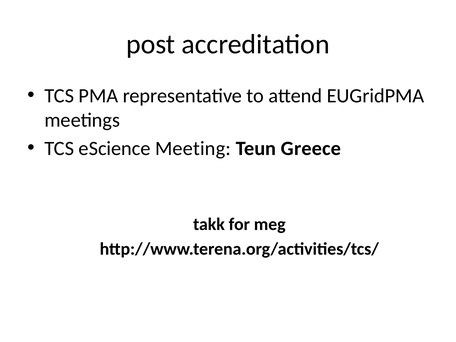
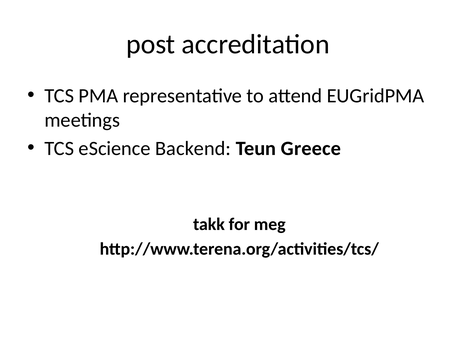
Meeting: Meeting -> Backend
